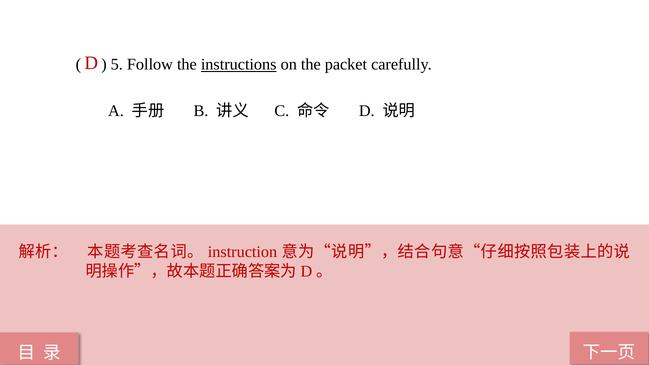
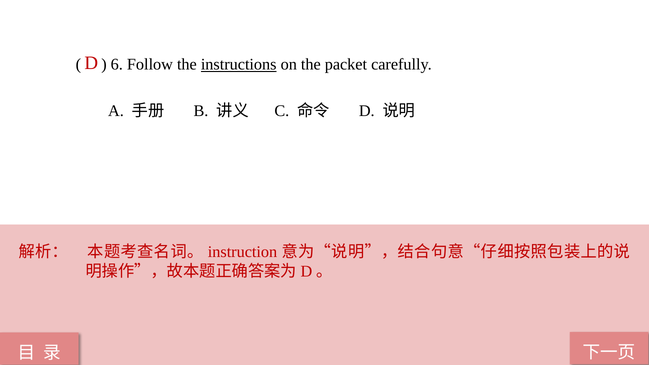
5: 5 -> 6
